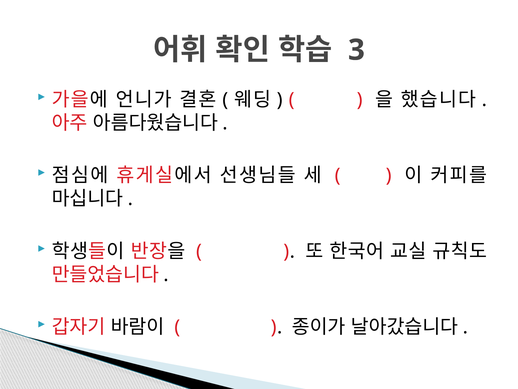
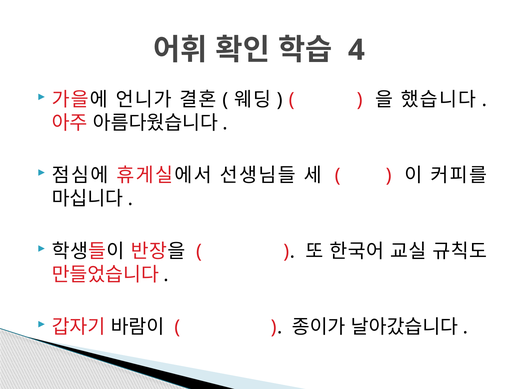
3: 3 -> 4
